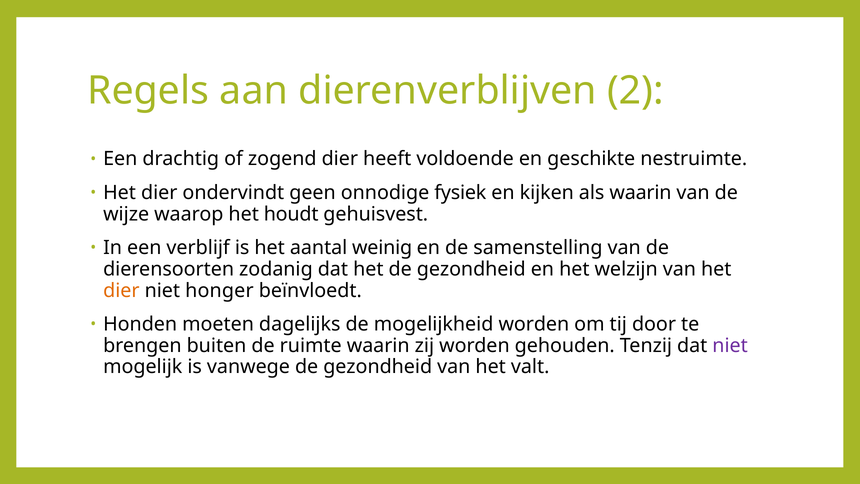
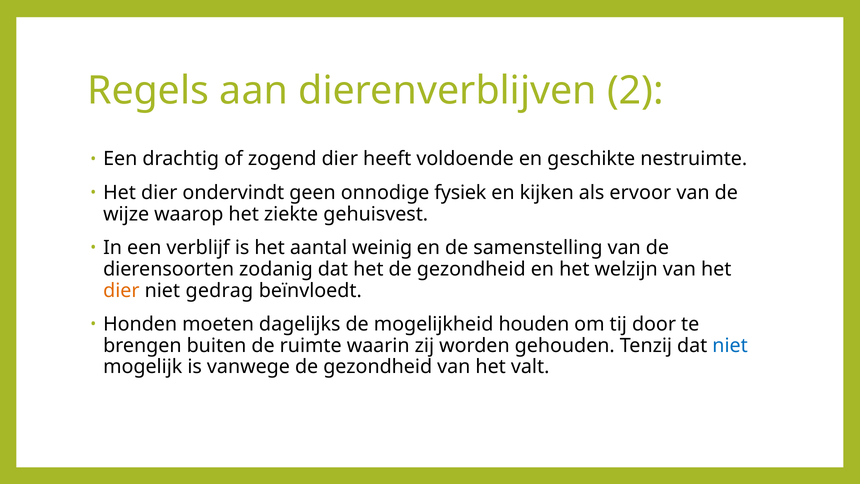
als waarin: waarin -> ervoor
houdt: houdt -> ziekte
honger: honger -> gedrag
mogelijkheid worden: worden -> houden
niet at (730, 345) colour: purple -> blue
